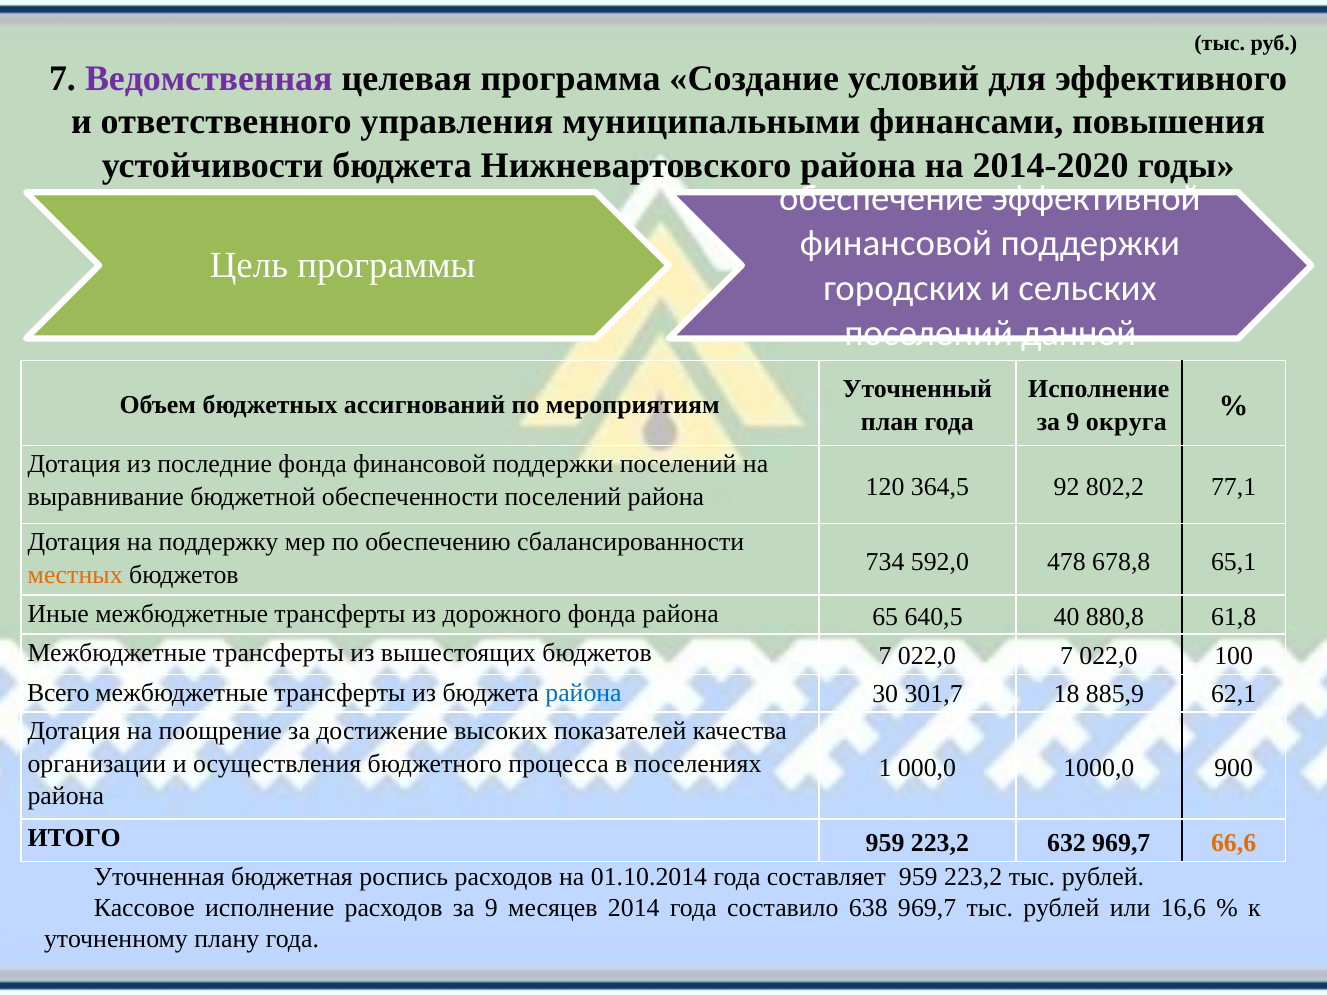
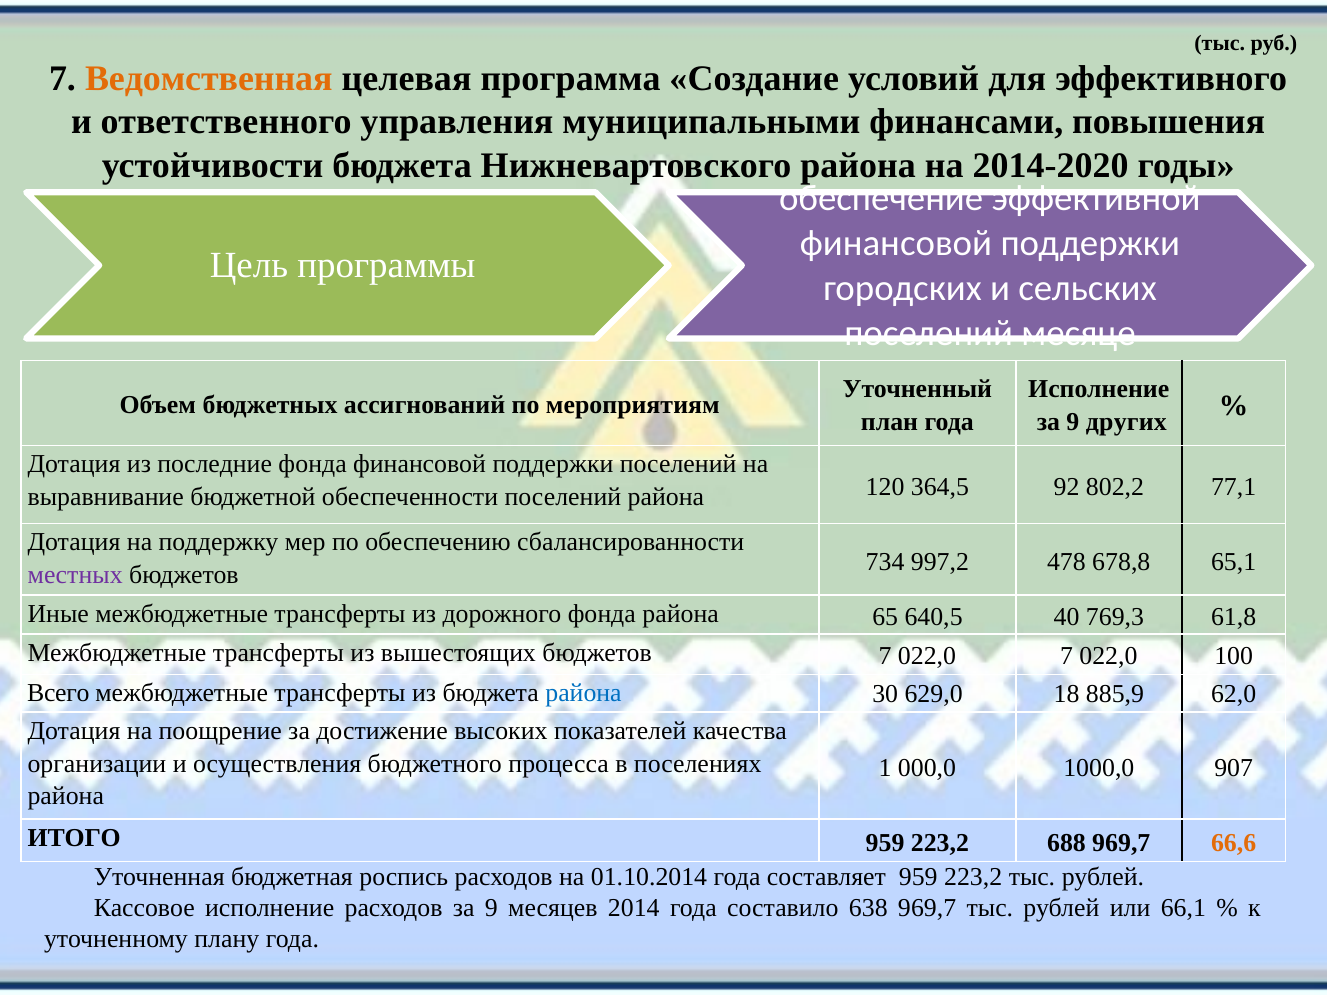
Ведомственная colour: purple -> orange
данной: данной -> месяце
округа: округа -> других
592,0: 592,0 -> 997,2
местных colour: orange -> purple
880,8: 880,8 -> 769,3
301,7: 301,7 -> 629,0
62,1: 62,1 -> 62,0
900: 900 -> 907
632: 632 -> 688
16,6: 16,6 -> 66,1
